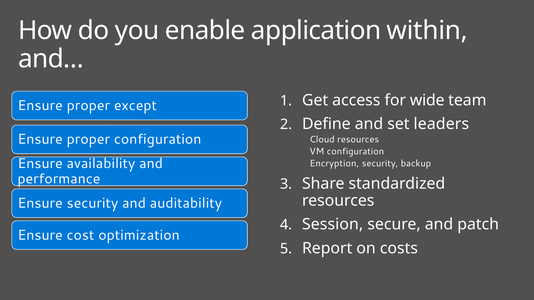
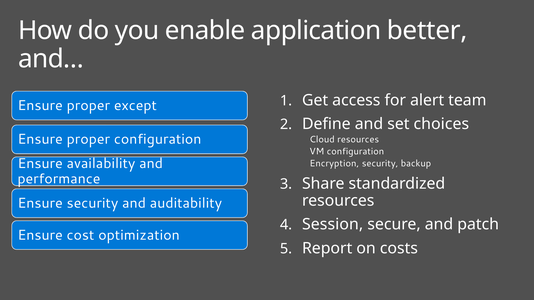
within: within -> better
wide: wide -> alert
leaders: leaders -> choices
